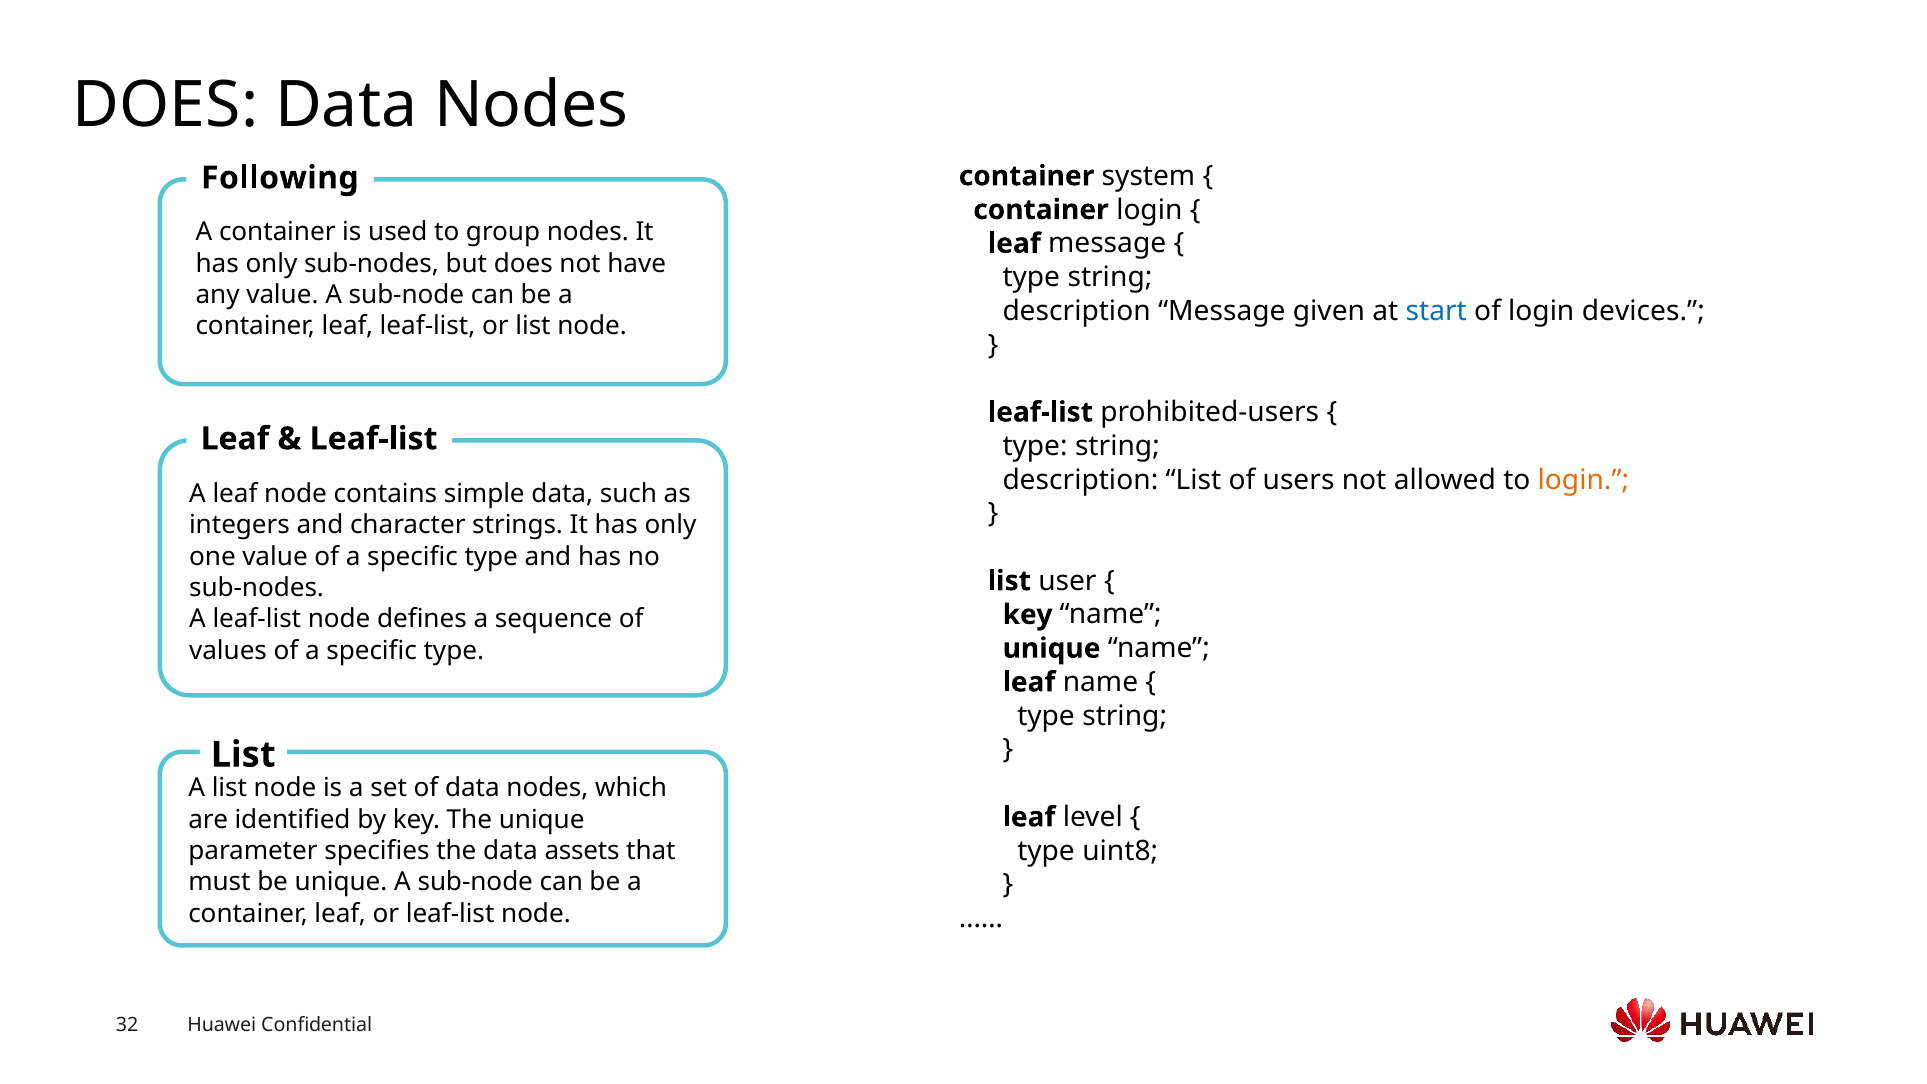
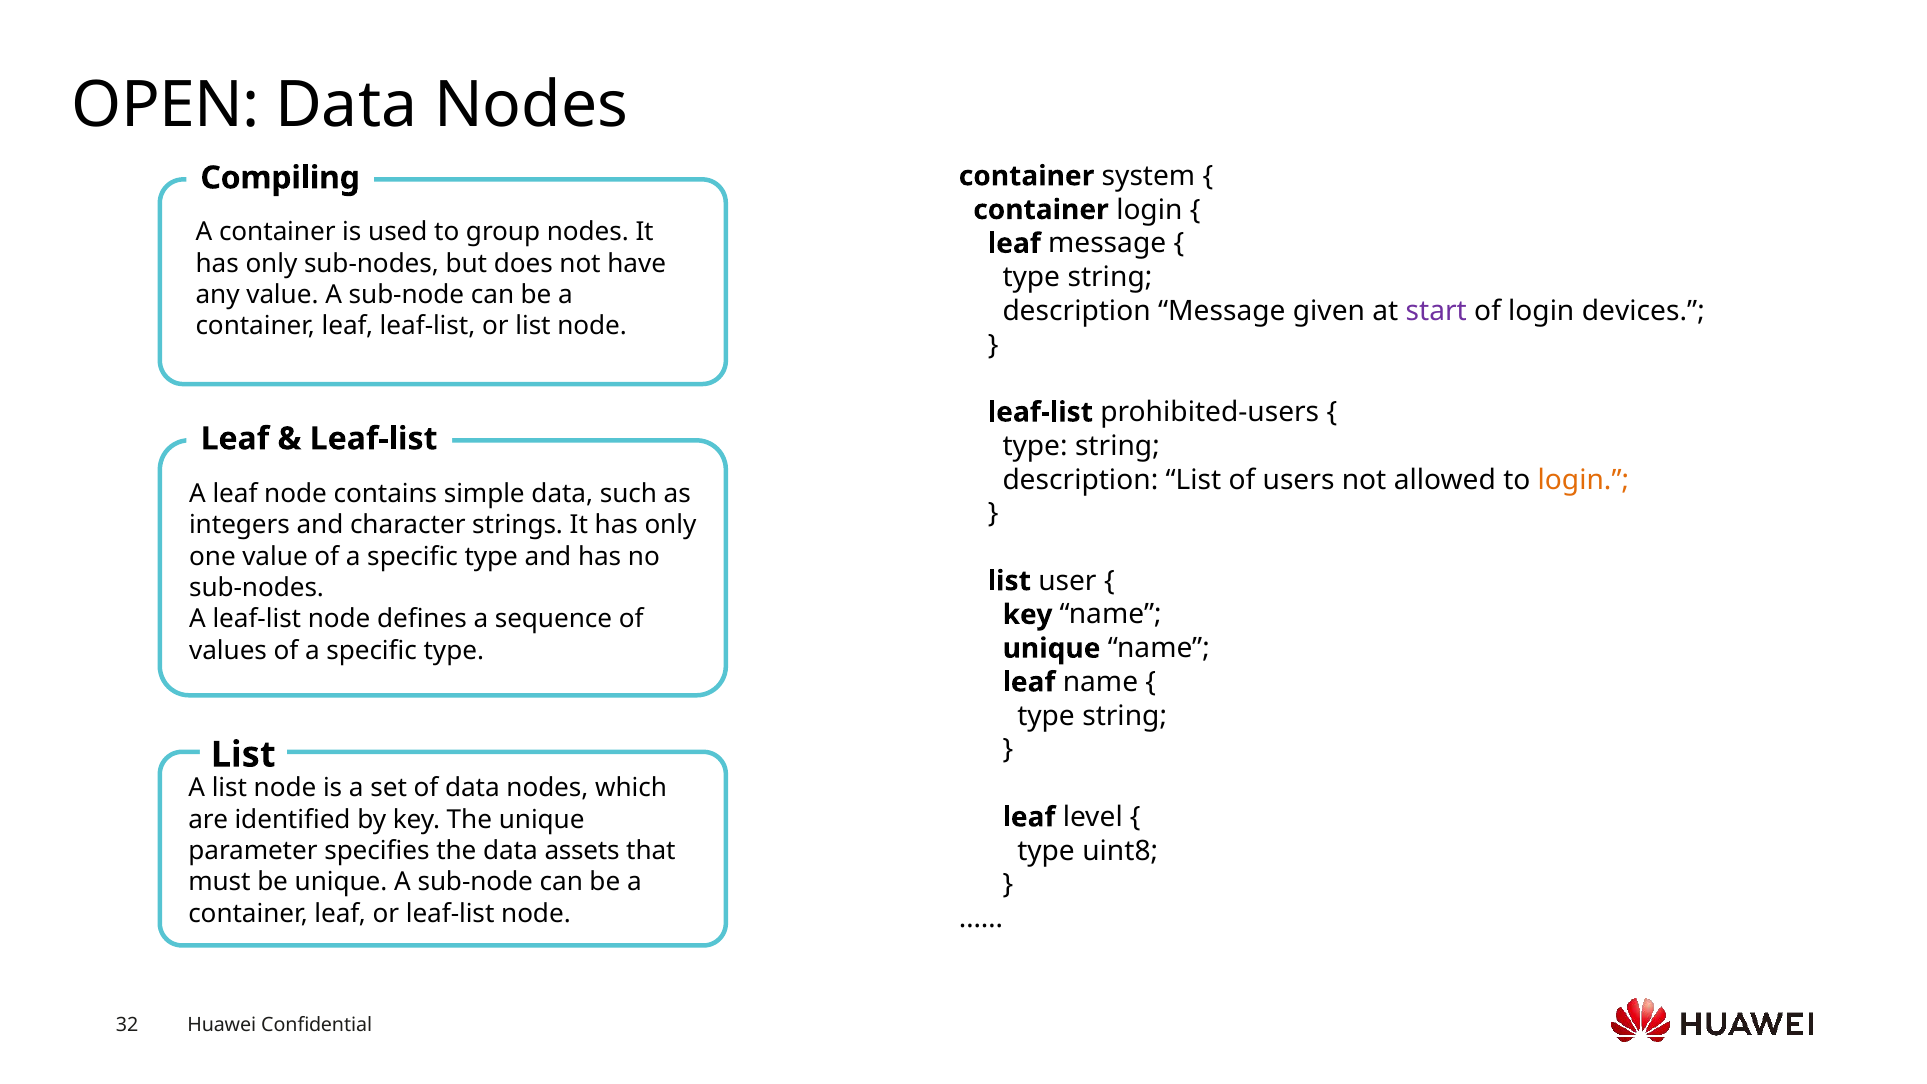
DOES at (165, 105): DOES -> OPEN
Following: Following -> Compiling
start colour: blue -> purple
